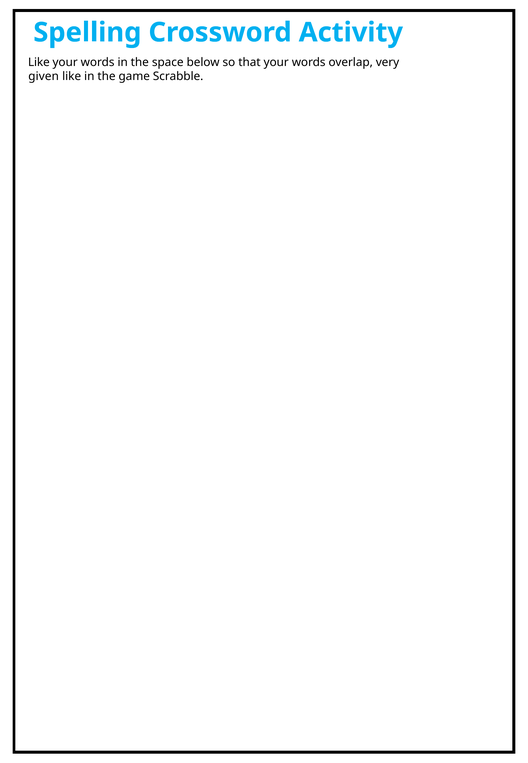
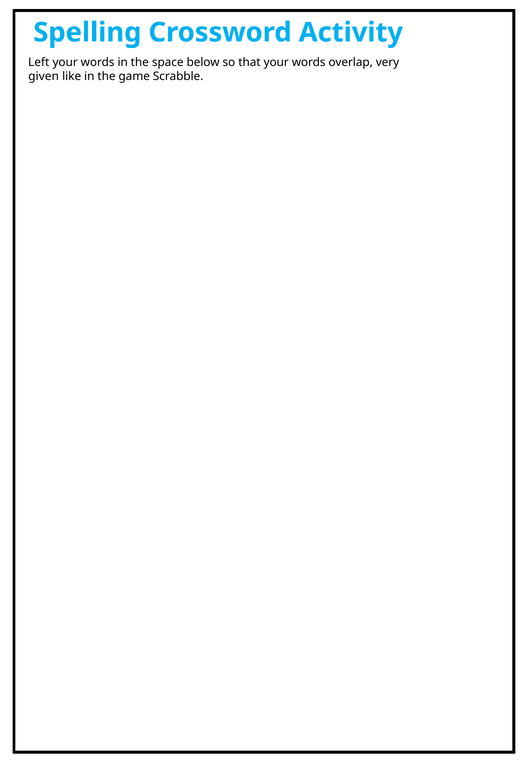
Like at (39, 62): Like -> Left
